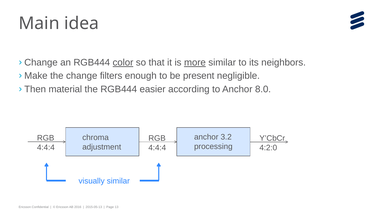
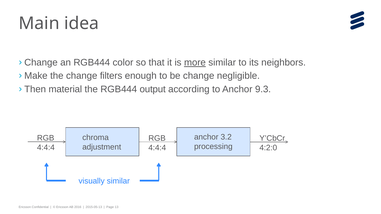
color underline: present -> none
be present: present -> change
easier: easier -> output
8.0: 8.0 -> 9.3
